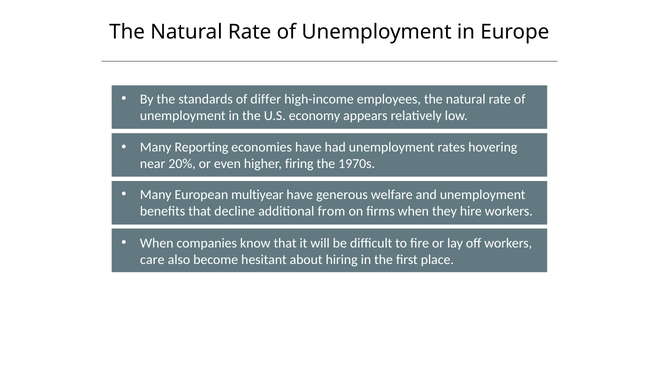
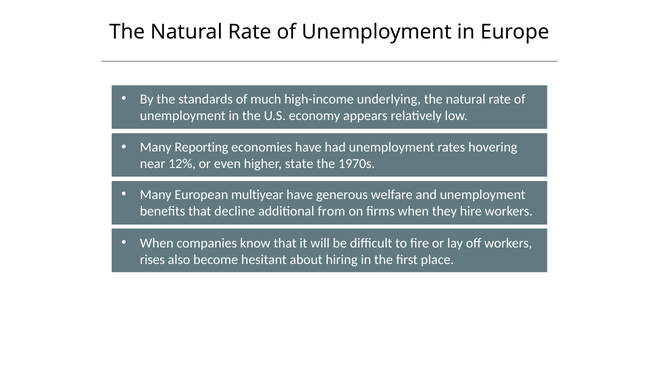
differ: differ -> much
employees: employees -> underlying
20%: 20% -> 12%
firing: firing -> state
care: care -> rises
